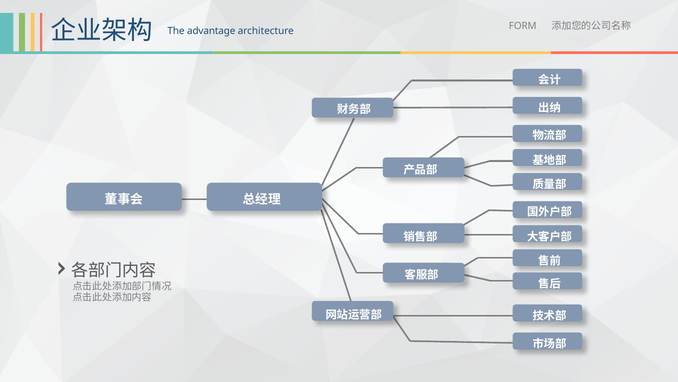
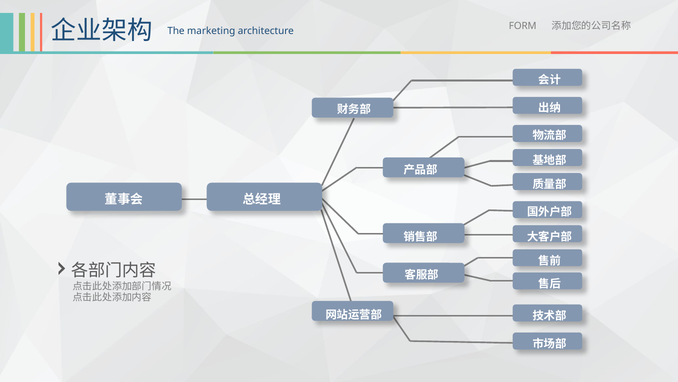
advantage: advantage -> marketing
